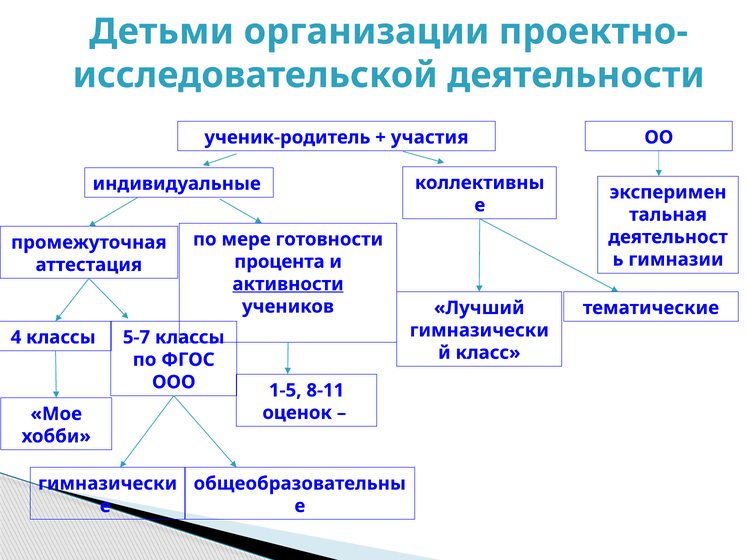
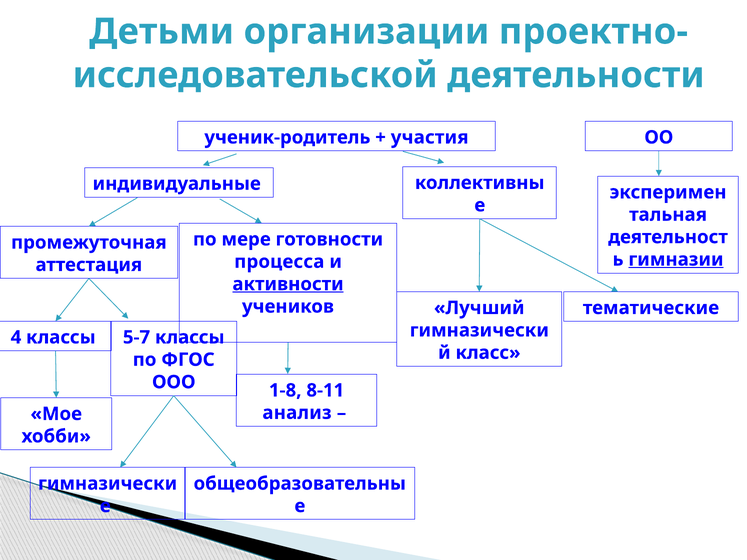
гимназии underline: none -> present
процента: процента -> процесса
1-5: 1-5 -> 1-8
оценок: оценок -> анализ
